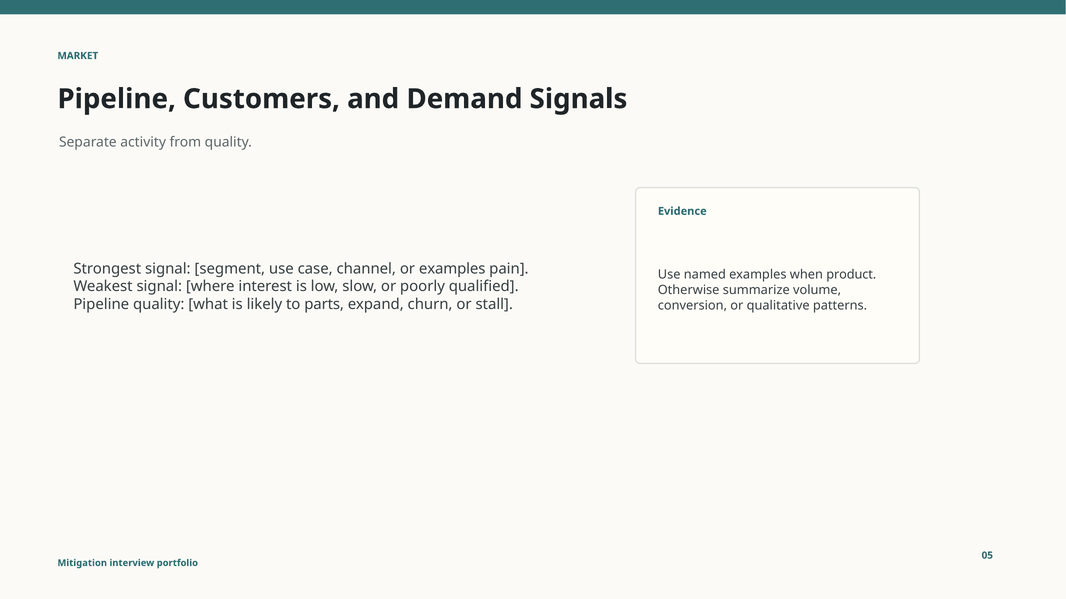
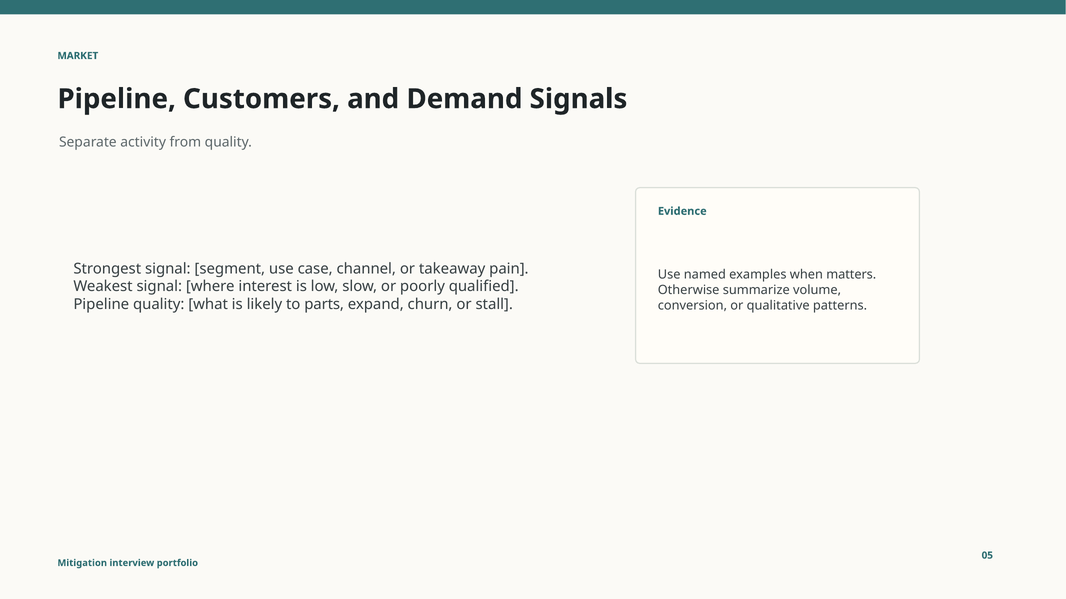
or examples: examples -> takeaway
product: product -> matters
